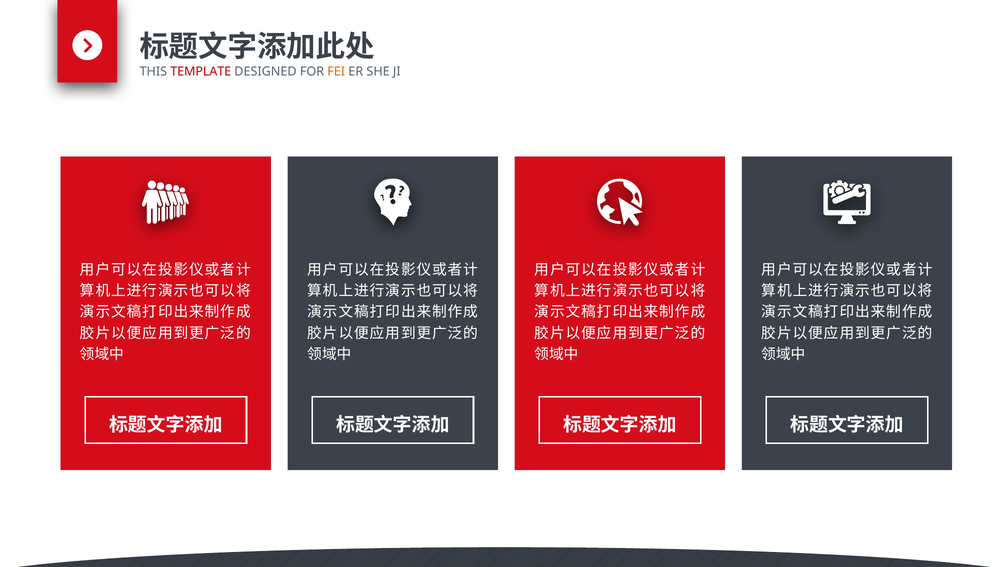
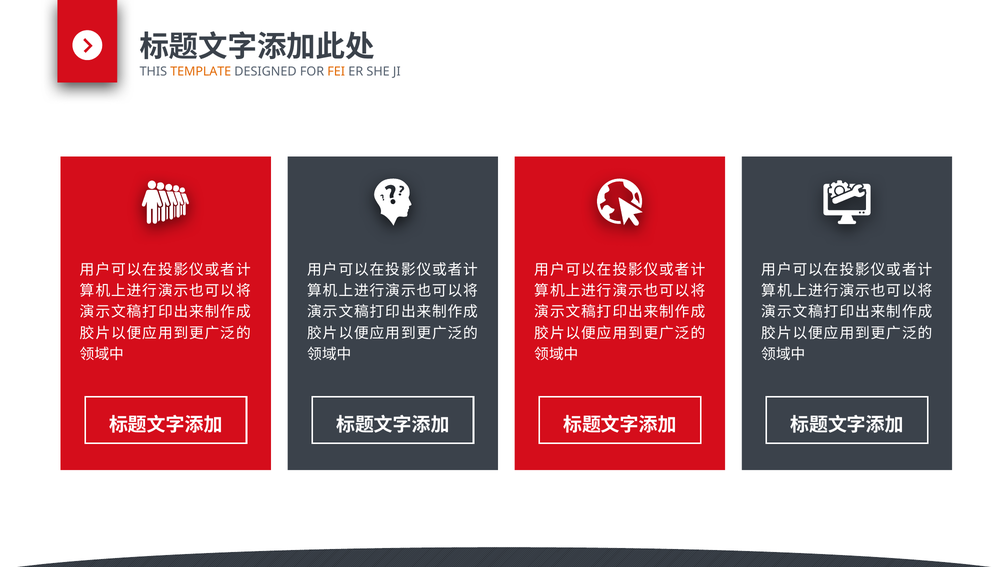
TEMPLATE colour: red -> orange
